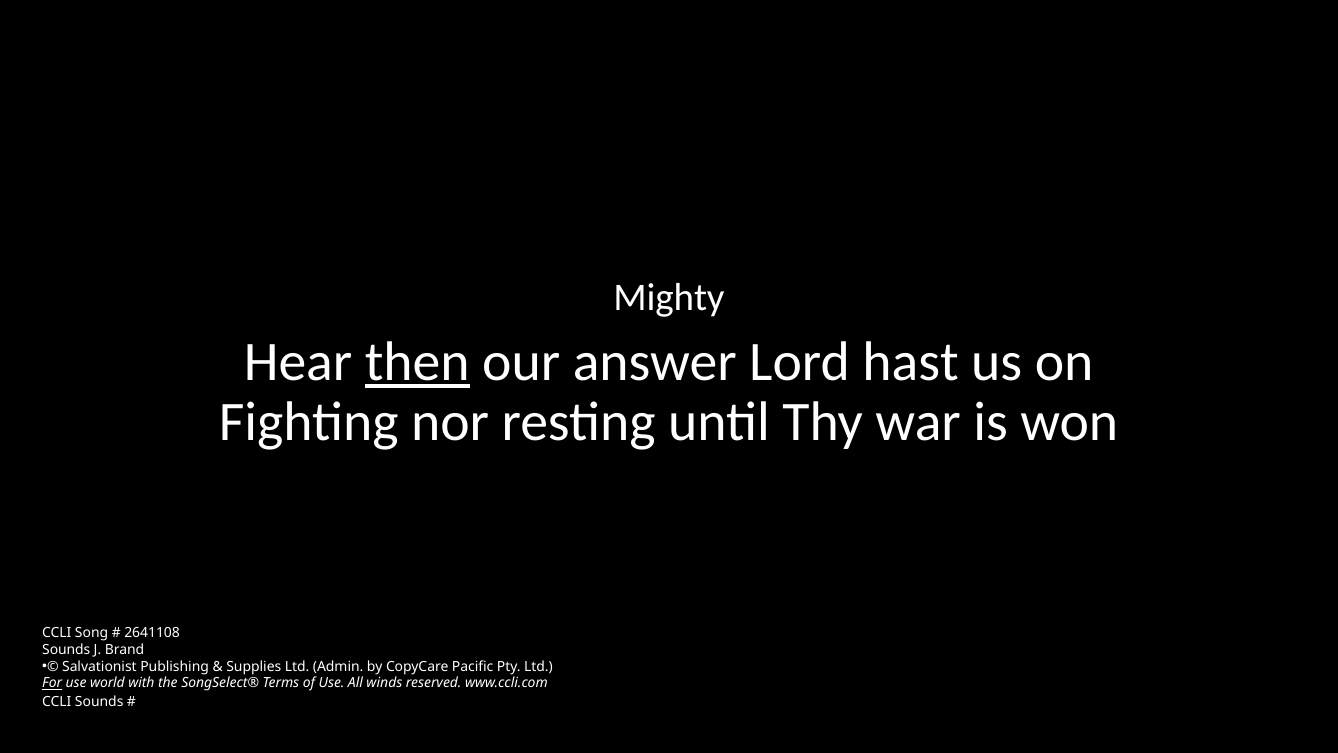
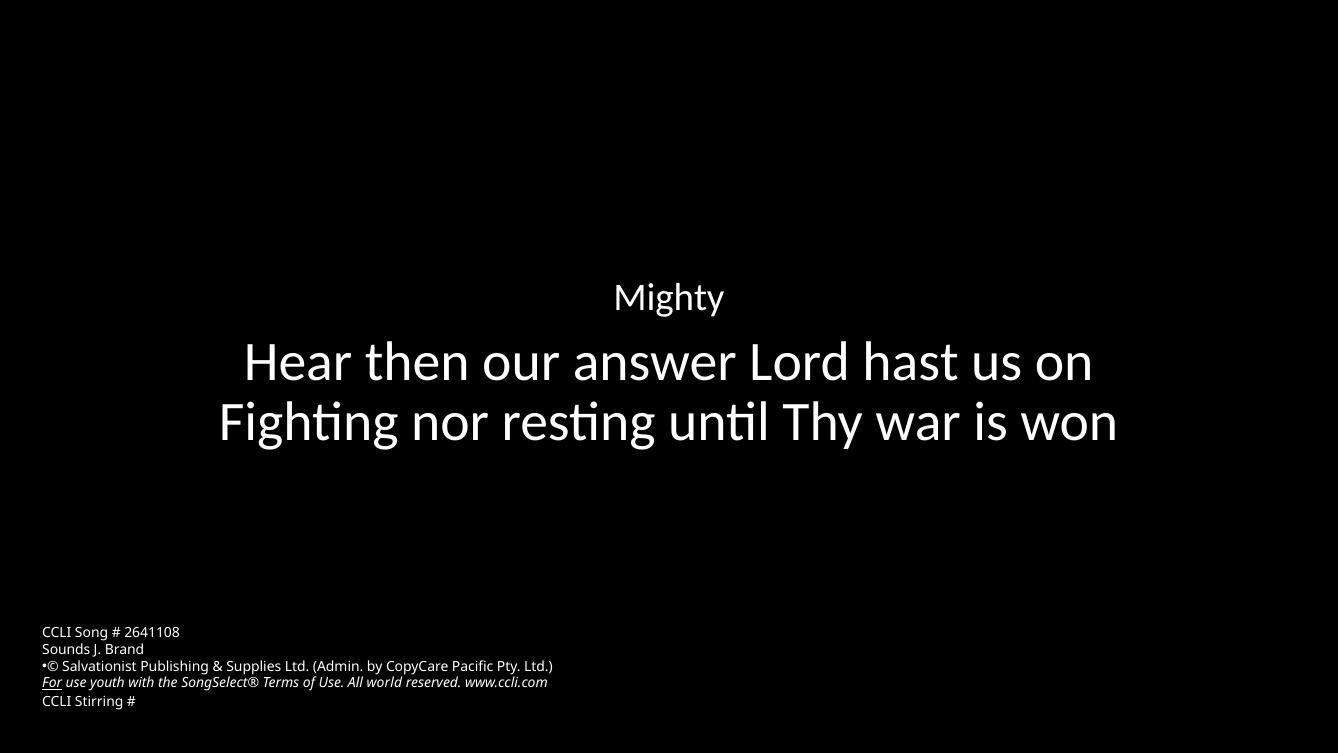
then underline: present -> none
world: world -> youth
winds: winds -> world
CCLI Sounds: Sounds -> Stirring
